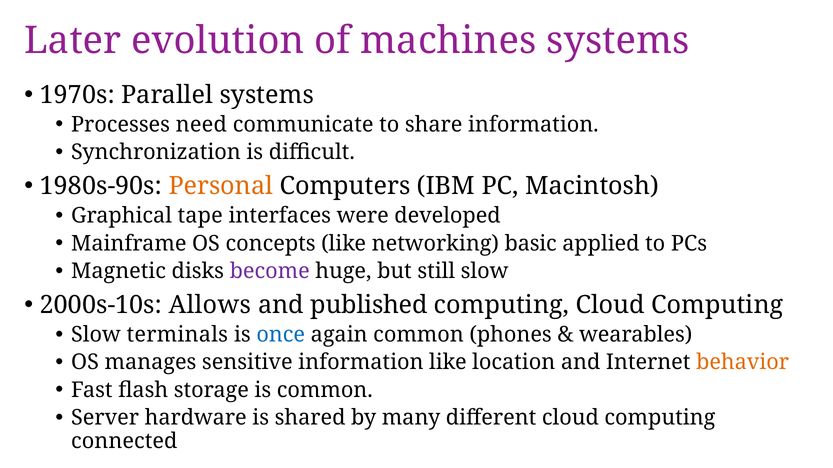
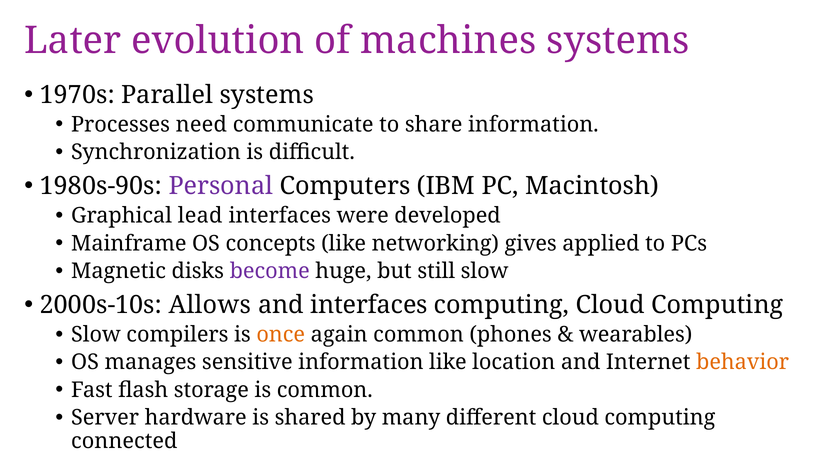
Personal colour: orange -> purple
tape: tape -> lead
basic: basic -> gives
and published: published -> interfaces
terminals: terminals -> compilers
once colour: blue -> orange
